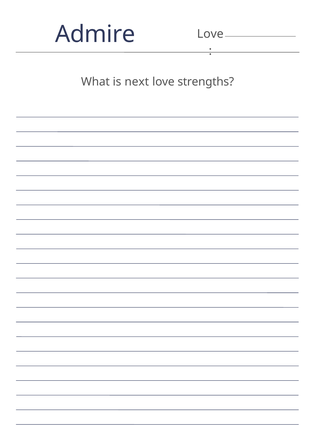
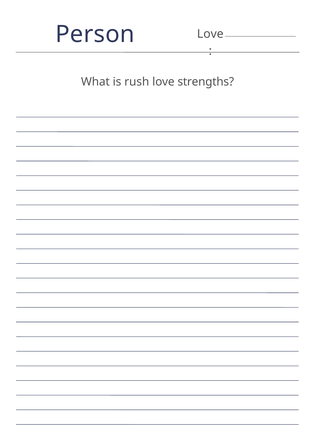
Admire: Admire -> Person
next: next -> rush
